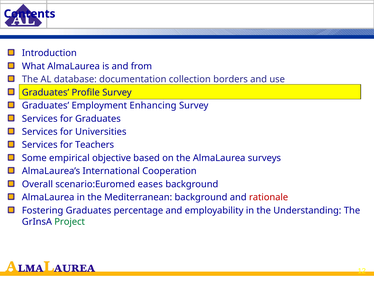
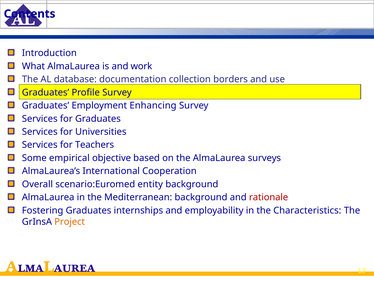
from: from -> work
eases: eases -> entity
percentage: percentage -> internships
Understanding: Understanding -> Characteristics
Project colour: green -> orange
